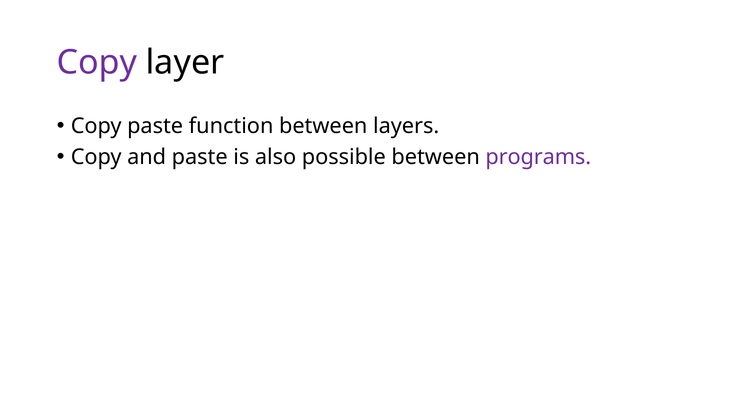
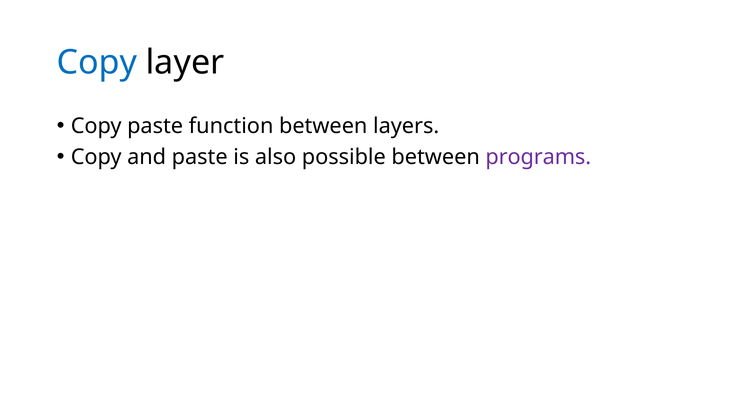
Copy at (97, 63) colour: purple -> blue
